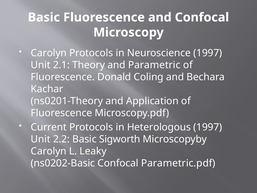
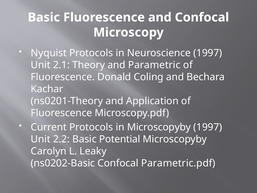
Carolyn at (49, 53): Carolyn -> Nyquist
in Heterologous: Heterologous -> Microscopyby
Sigworth: Sigworth -> Potential
